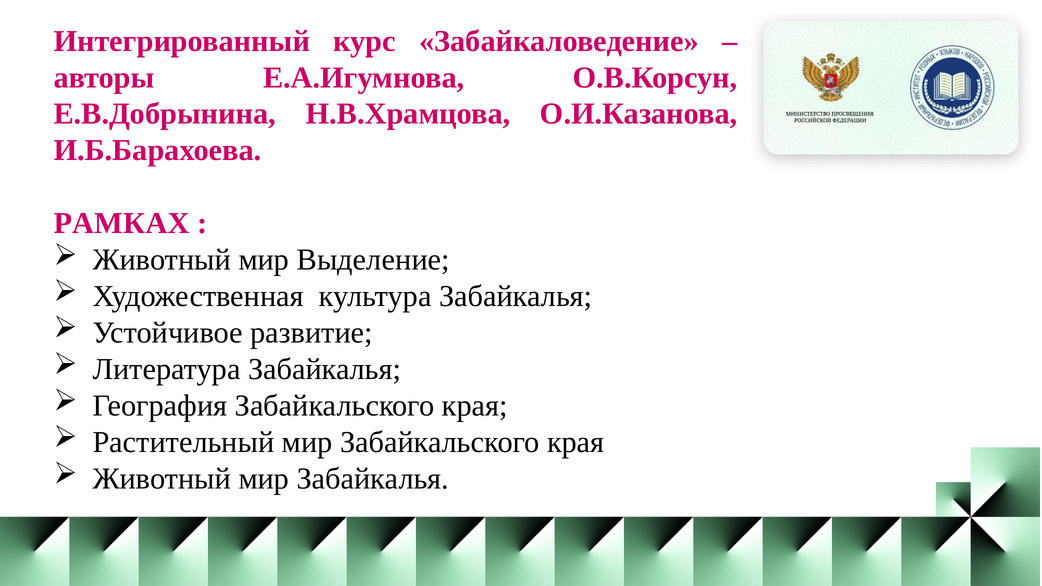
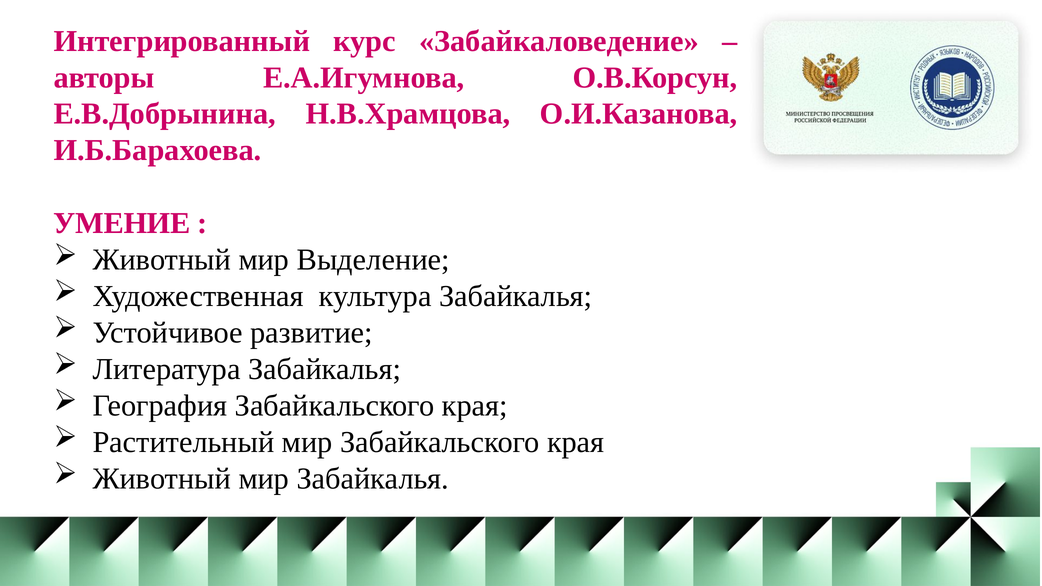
РАМКАХ: РАМКАХ -> УМЕНИЕ
